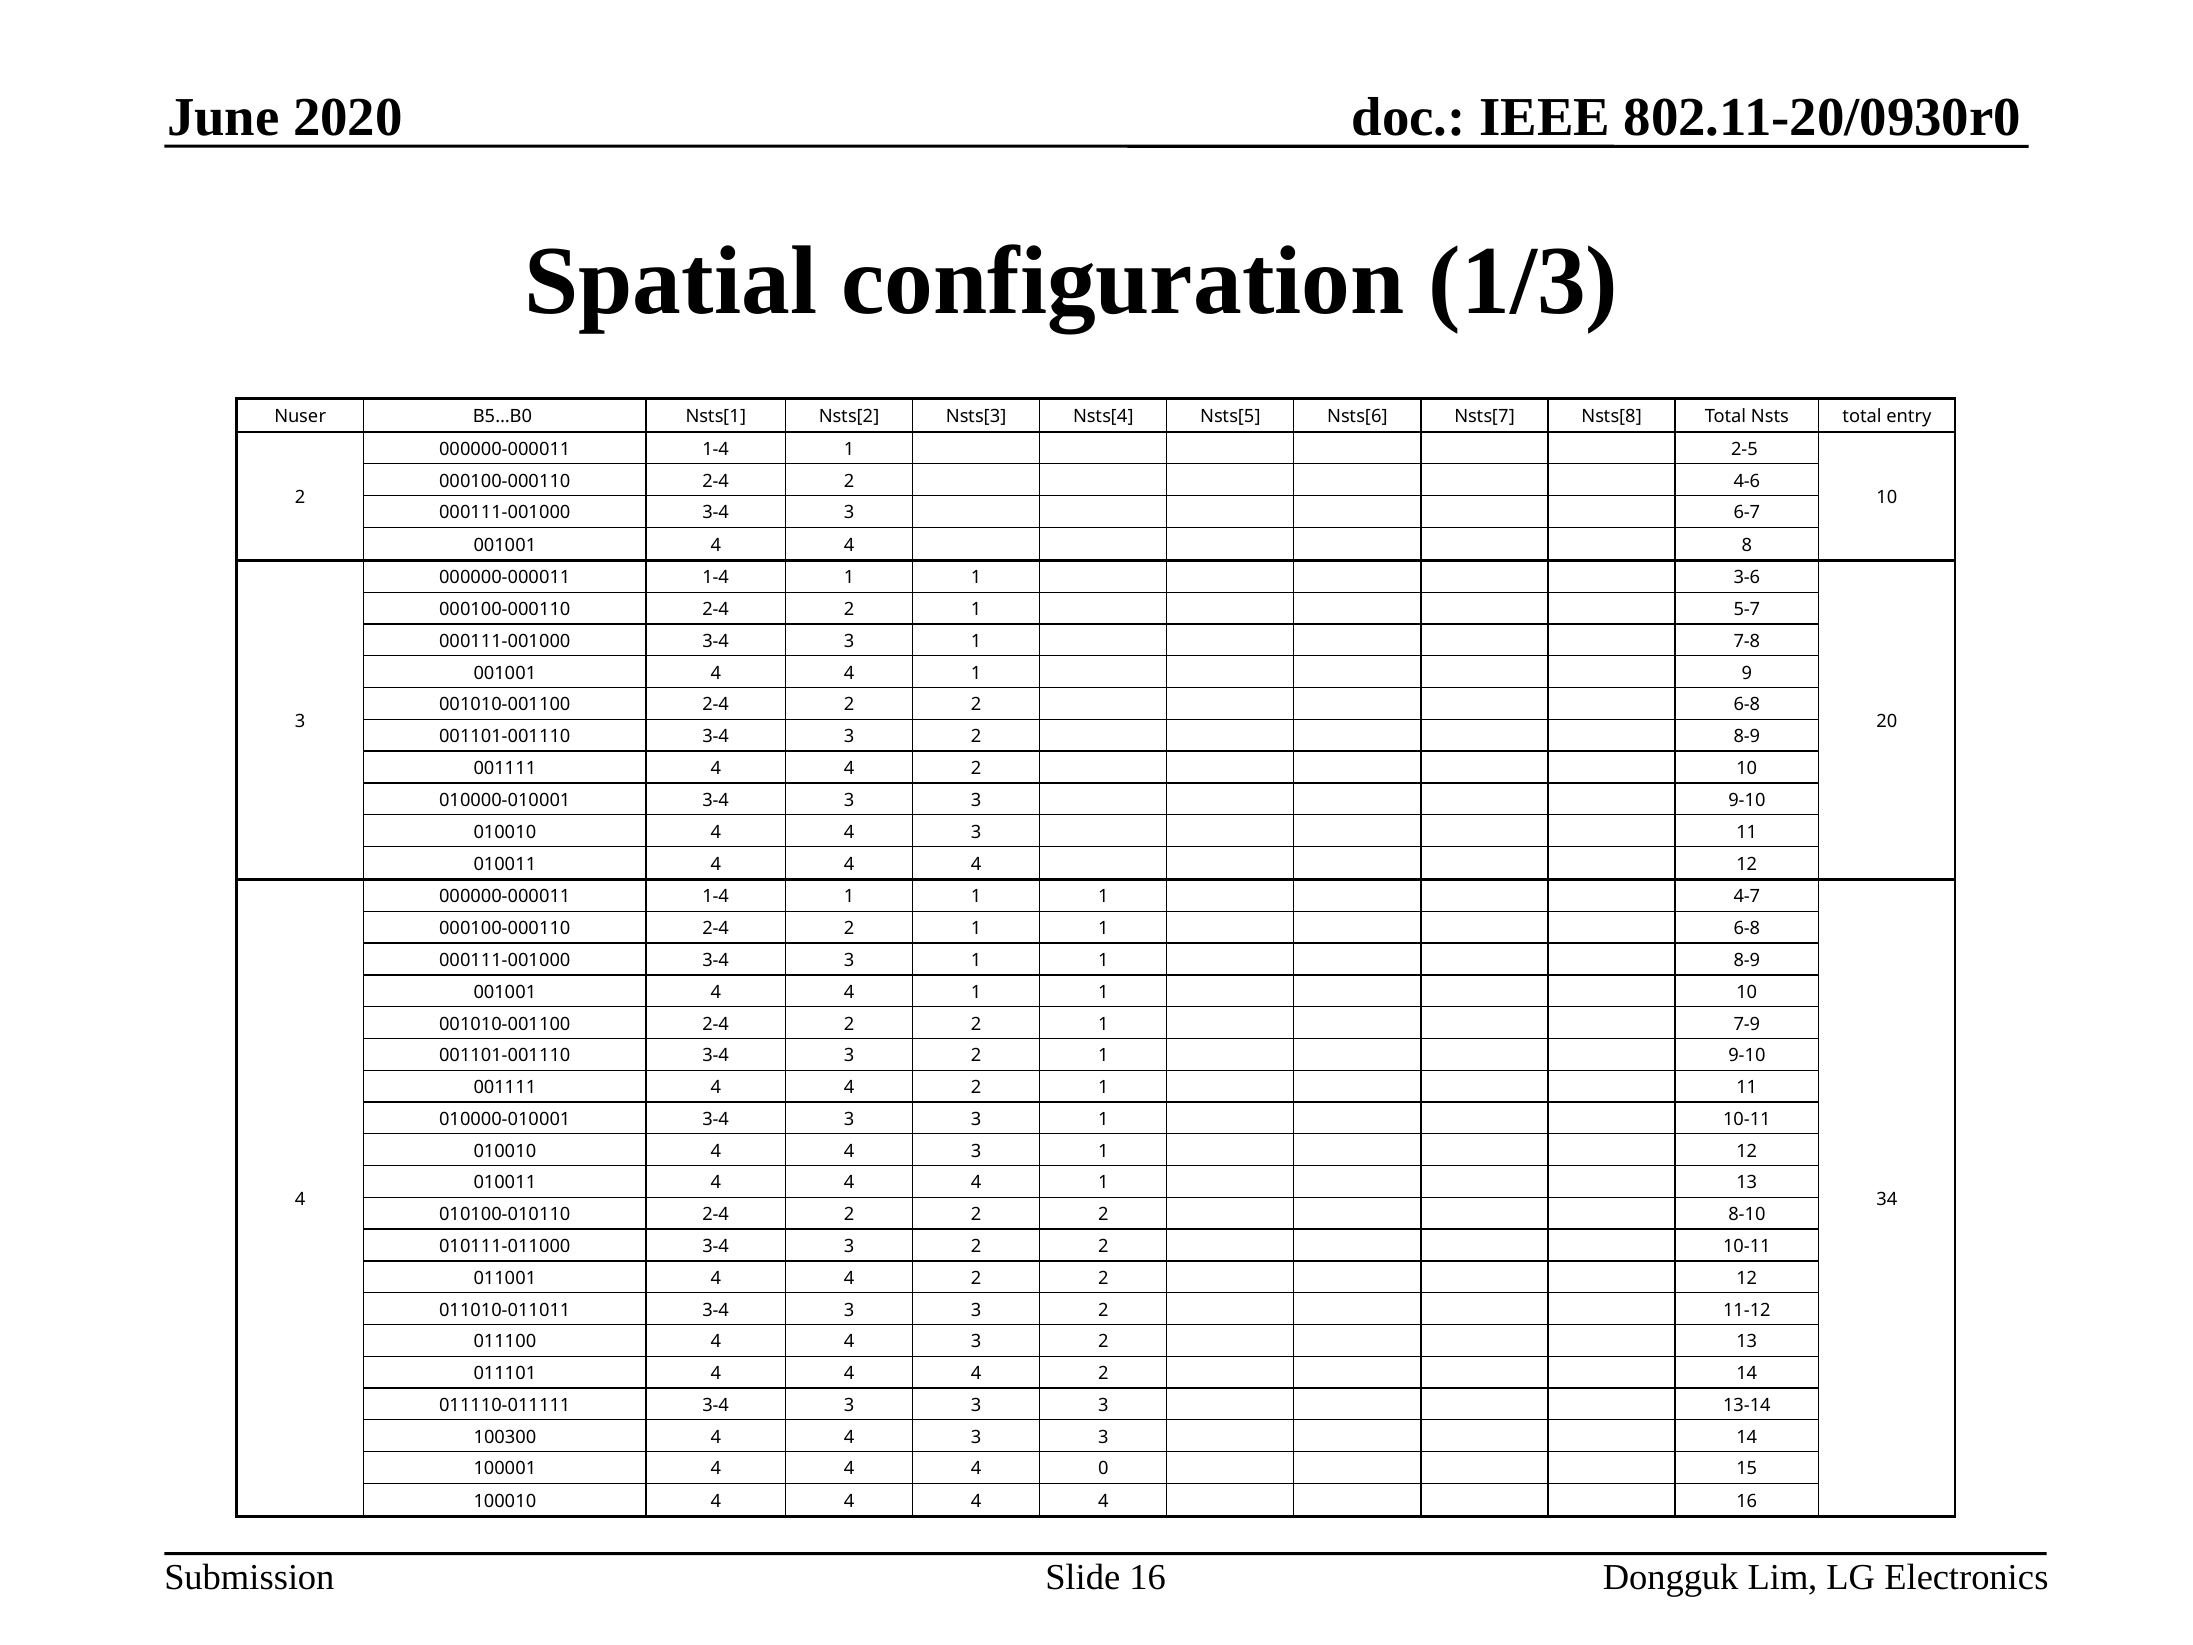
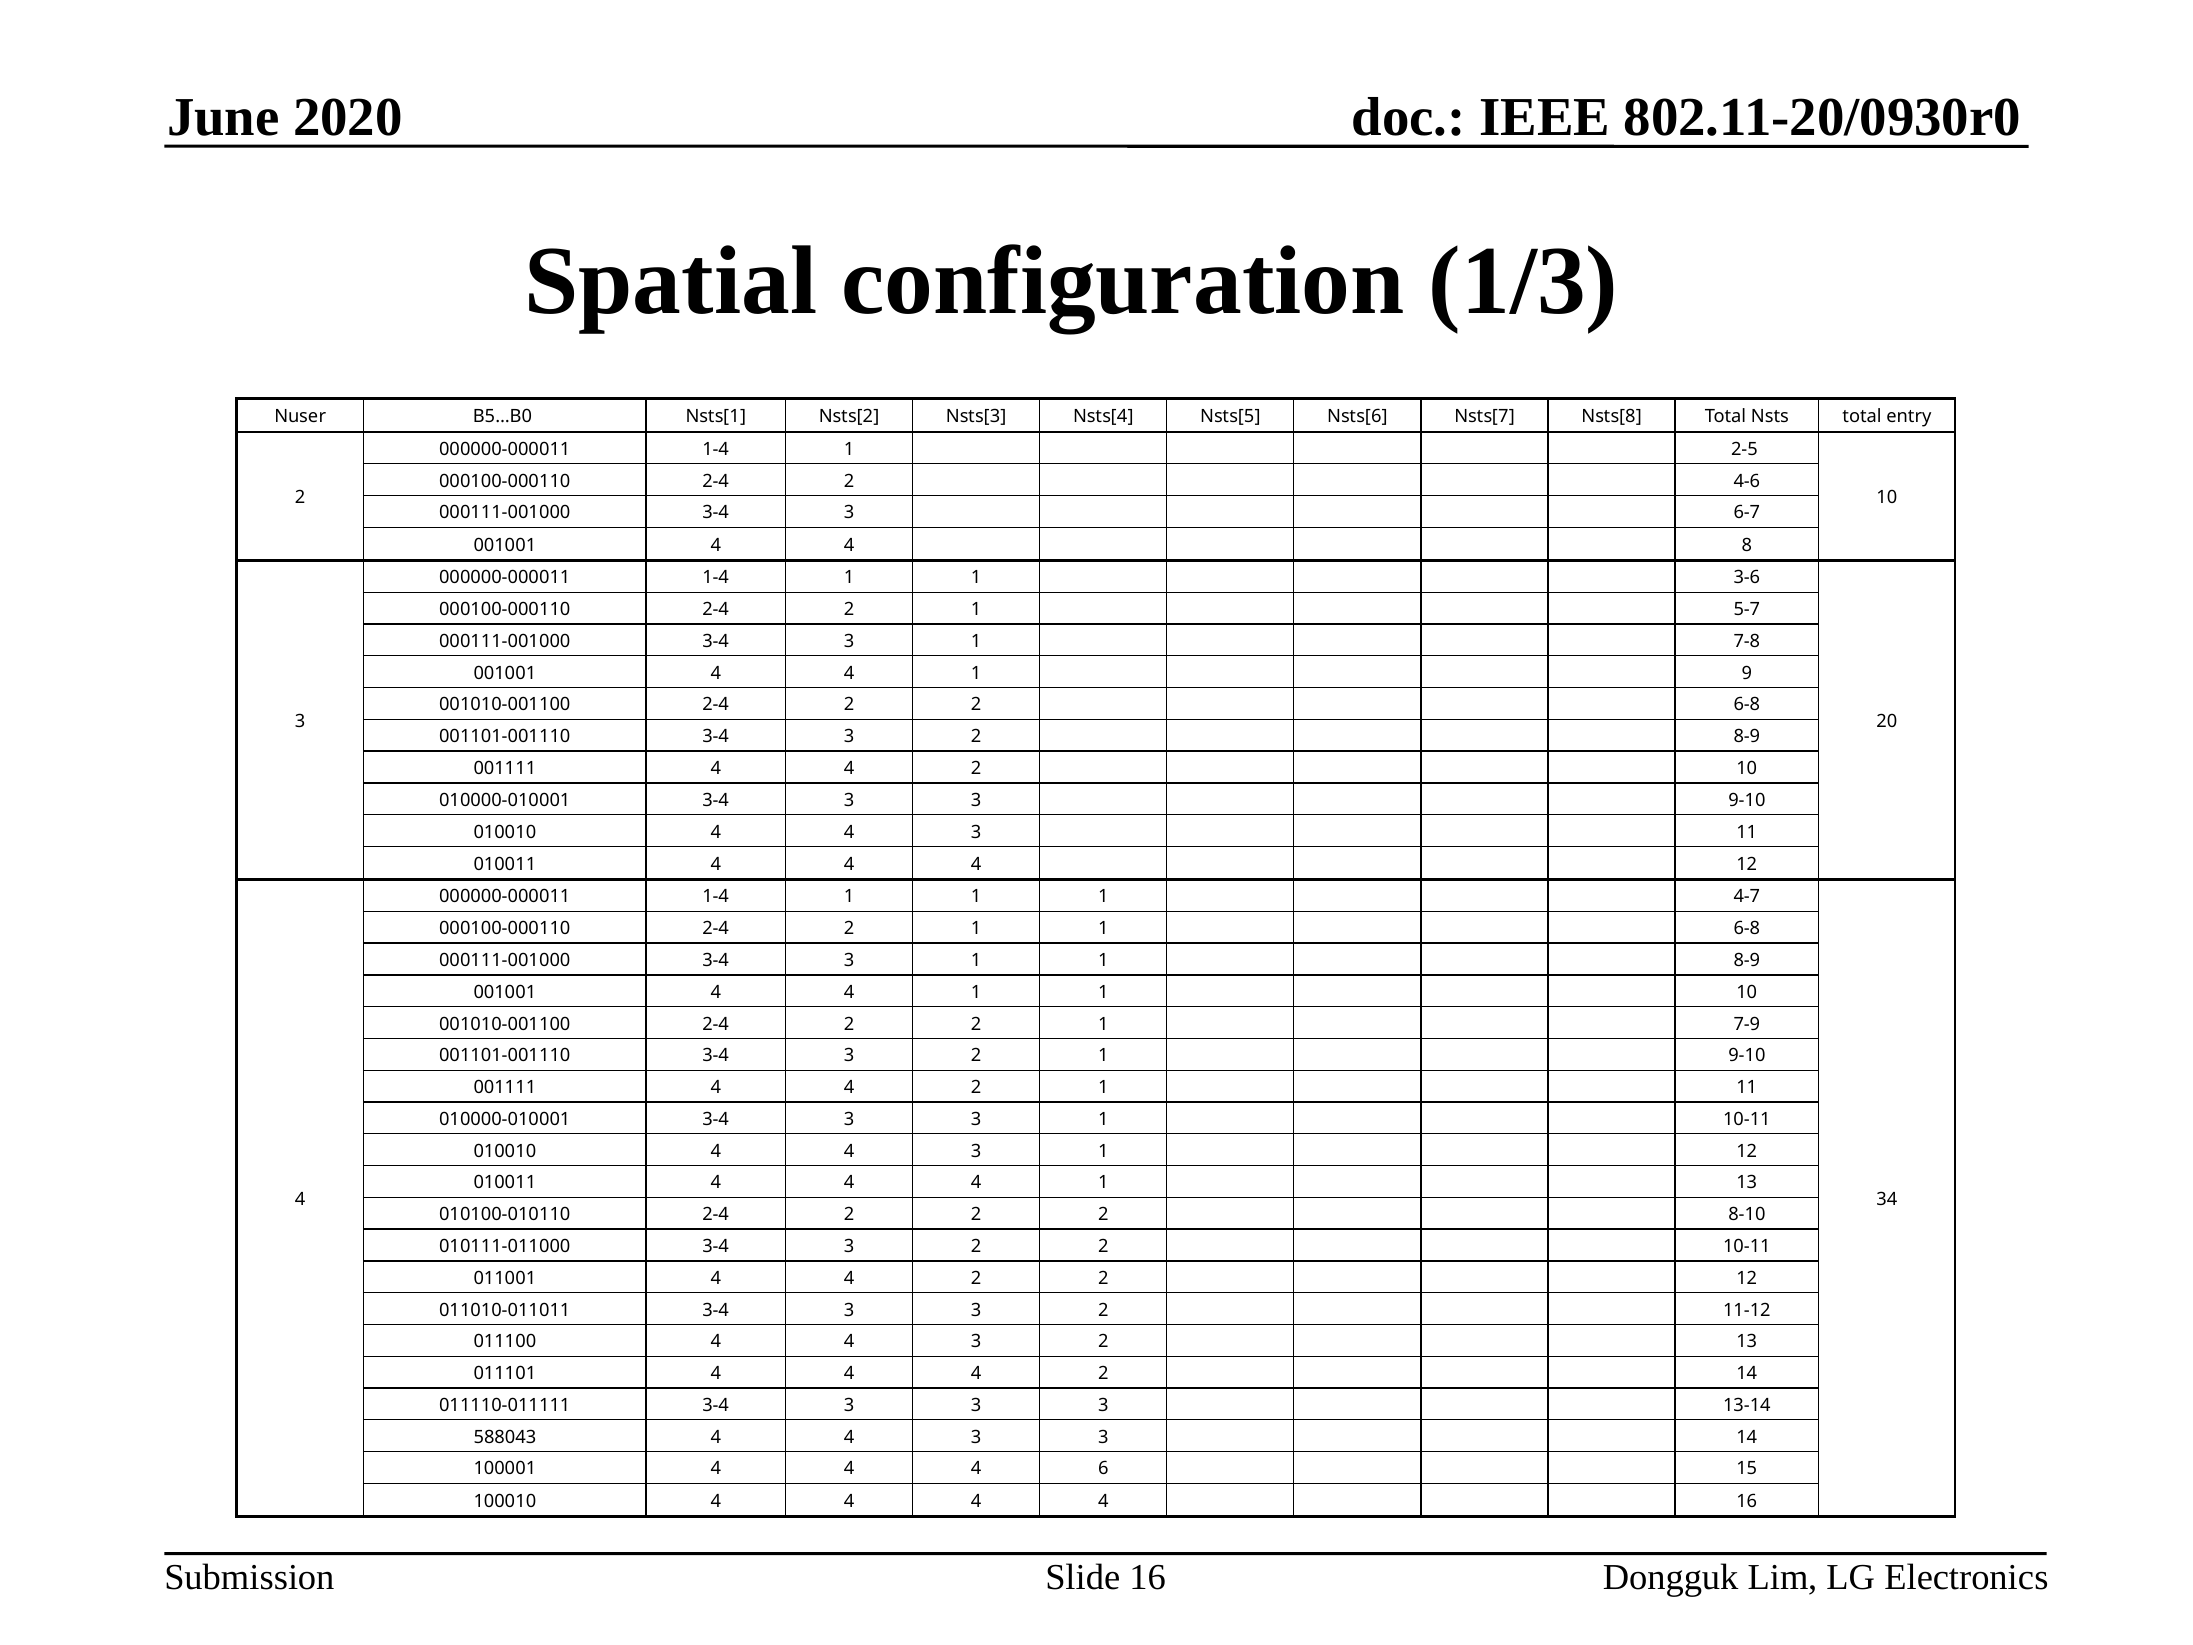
100300: 100300 -> 588043
0: 0 -> 6
